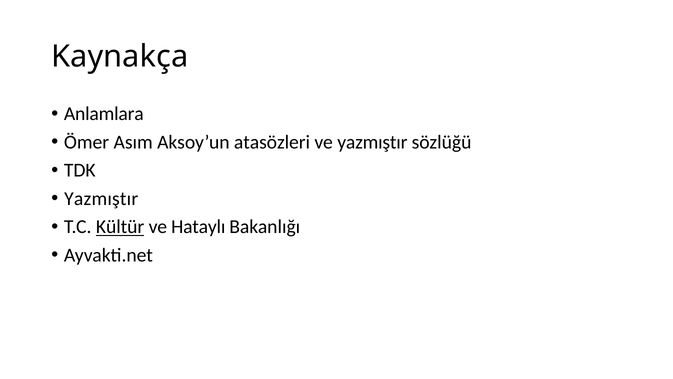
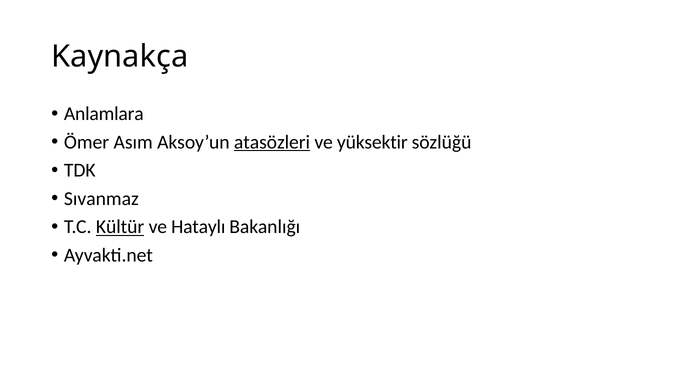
atasözleri underline: none -> present
ve yazmıştır: yazmıştır -> yüksektir
Yazmıştır at (101, 198): Yazmıştır -> Sıvanmaz
